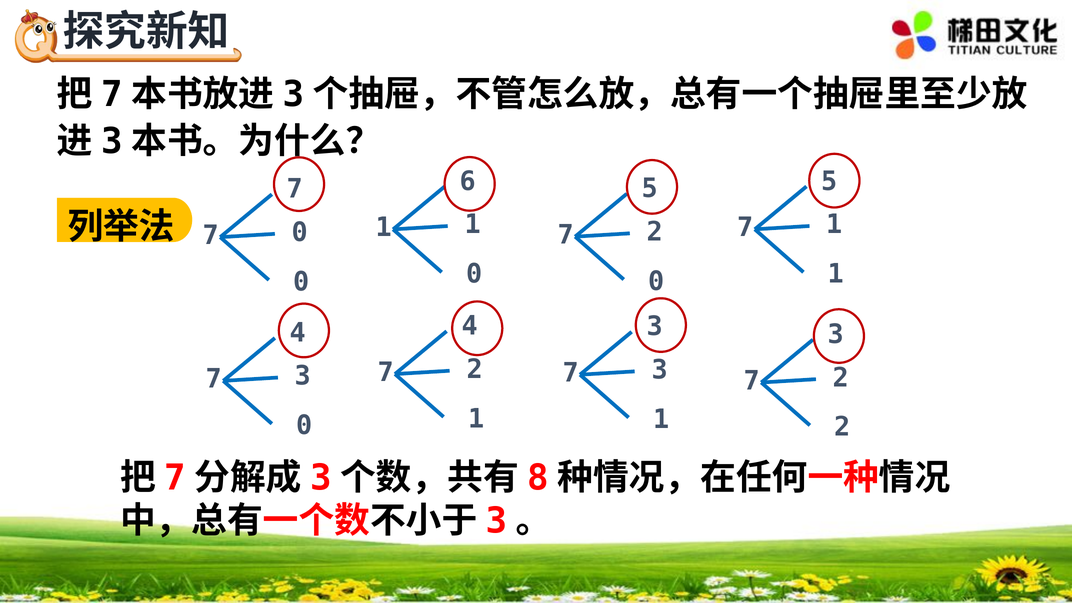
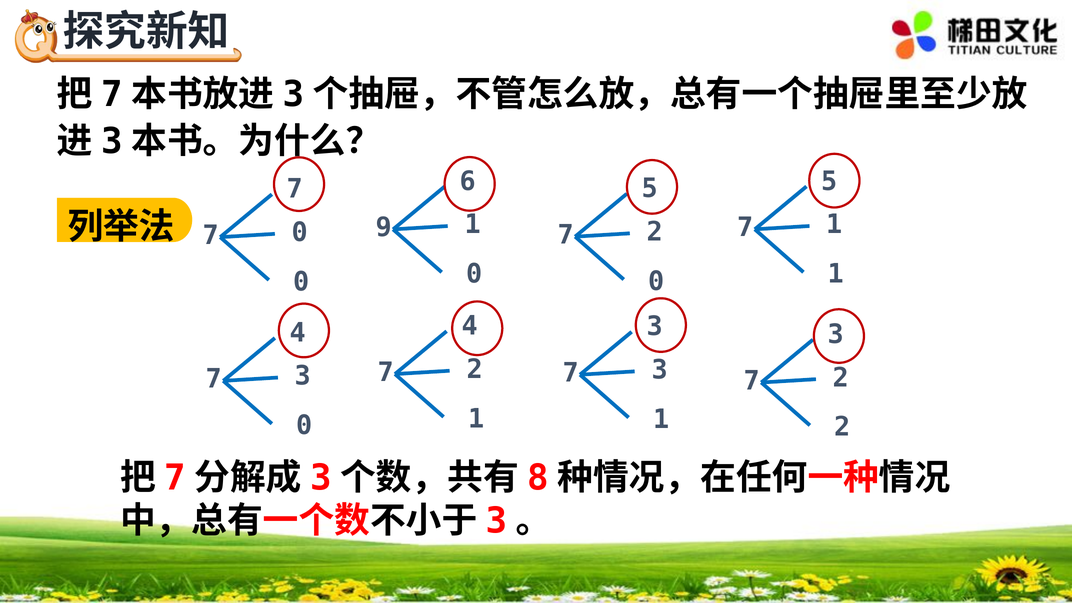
1 at (384, 228): 1 -> 9
